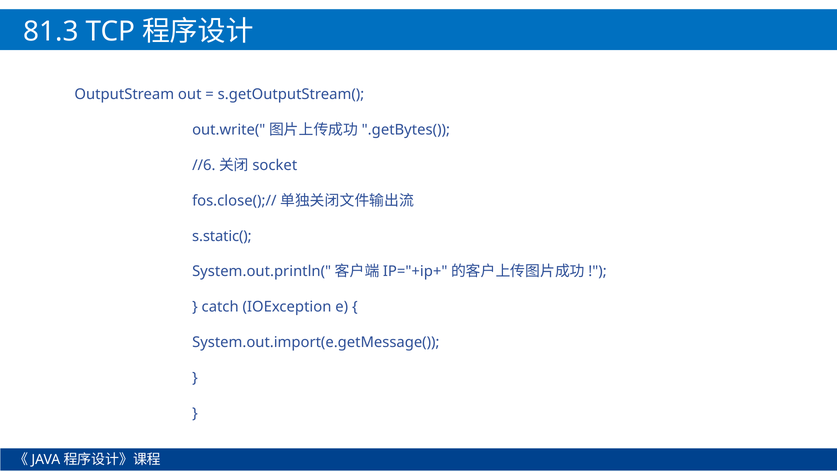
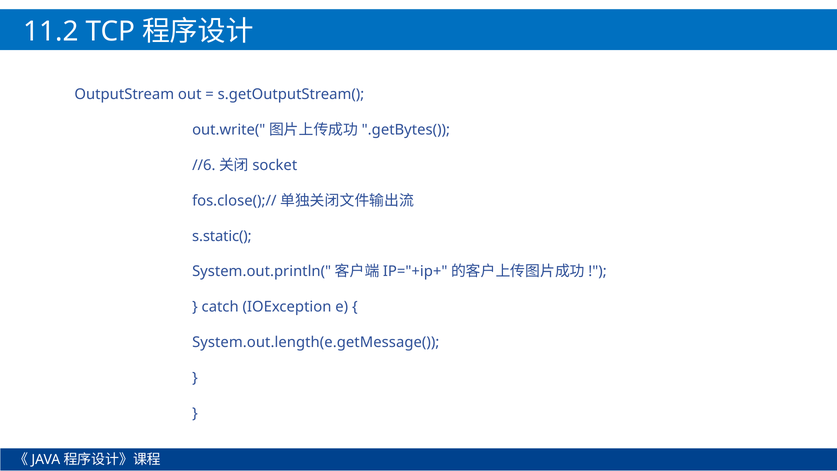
81.3: 81.3 -> 11.2
System.out.import(e.getMessage(: System.out.import(e.getMessage( -> System.out.length(e.getMessage(
